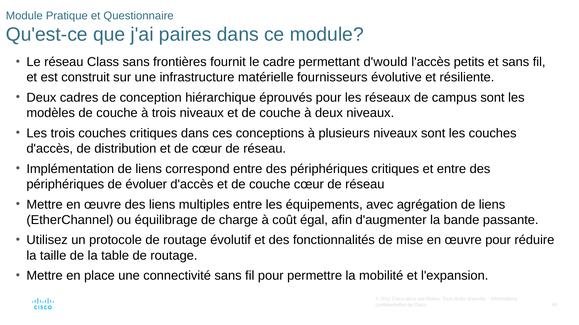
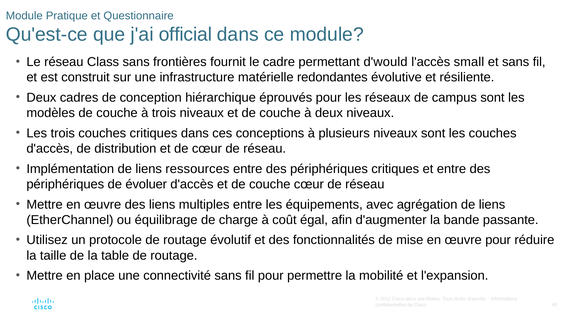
paires: paires -> official
petits: petits -> small
fournisseurs: fournisseurs -> redondantes
correspond: correspond -> ressources
